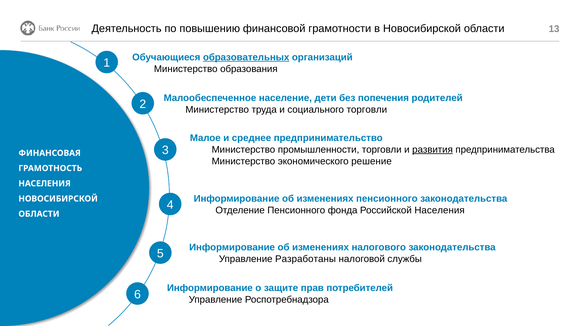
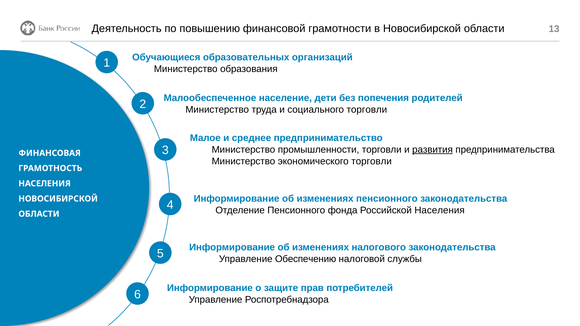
образовательных underline: present -> none
экономического решение: решение -> торговли
Разработаны: Разработаны -> Обеспечению
